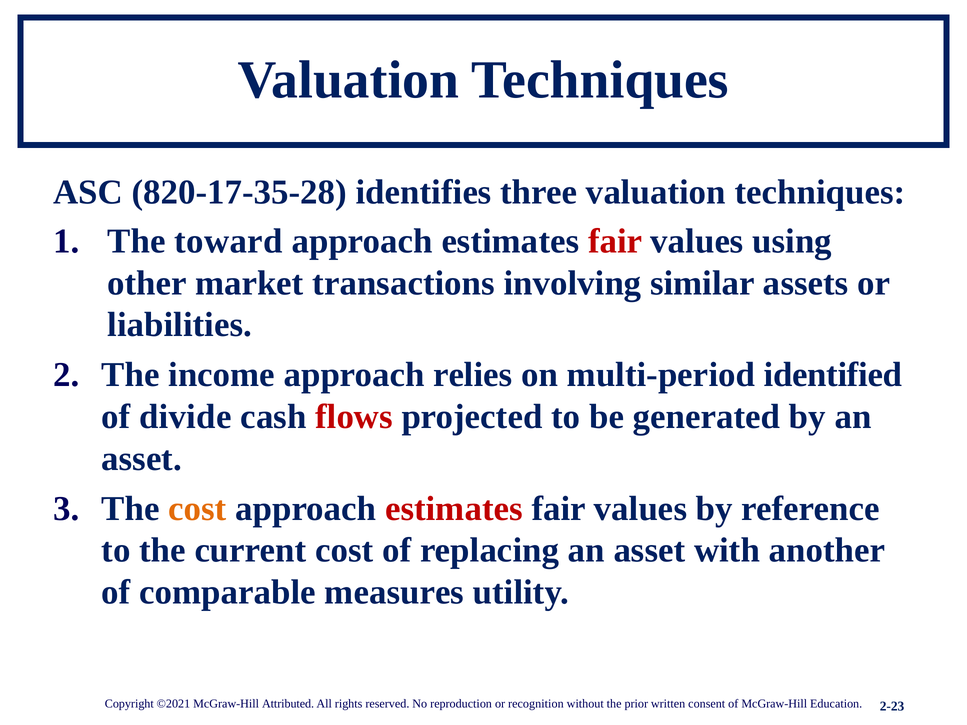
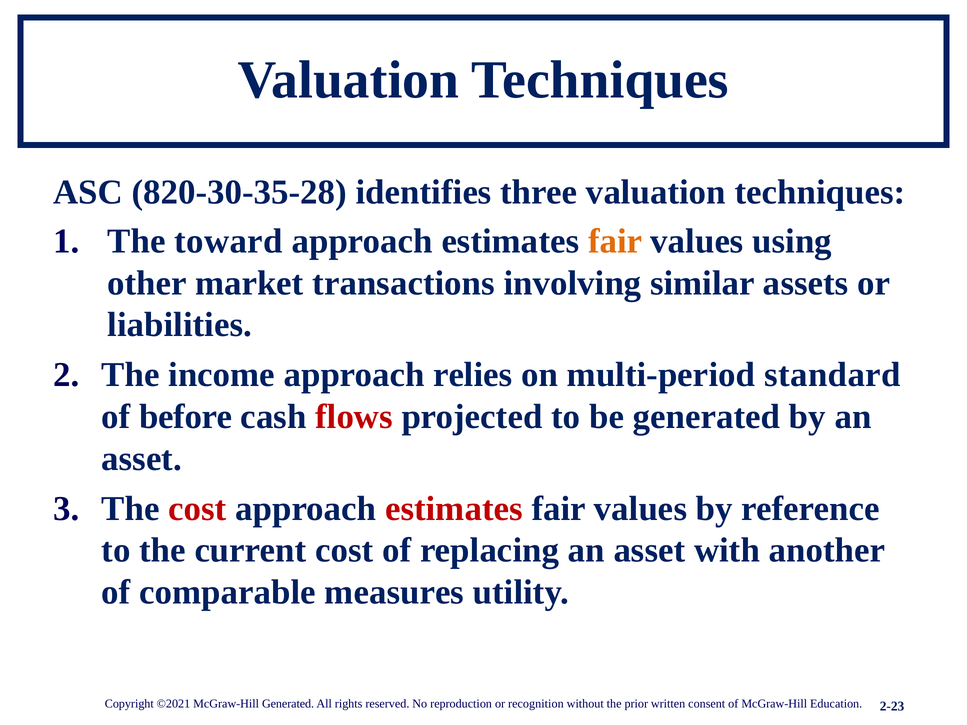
820-17-35-28: 820-17-35-28 -> 820-30-35-28
fair at (615, 241) colour: red -> orange
identified: identified -> standard
divide: divide -> before
cost at (197, 509) colour: orange -> red
McGraw-Hill Attributed: Attributed -> Generated
